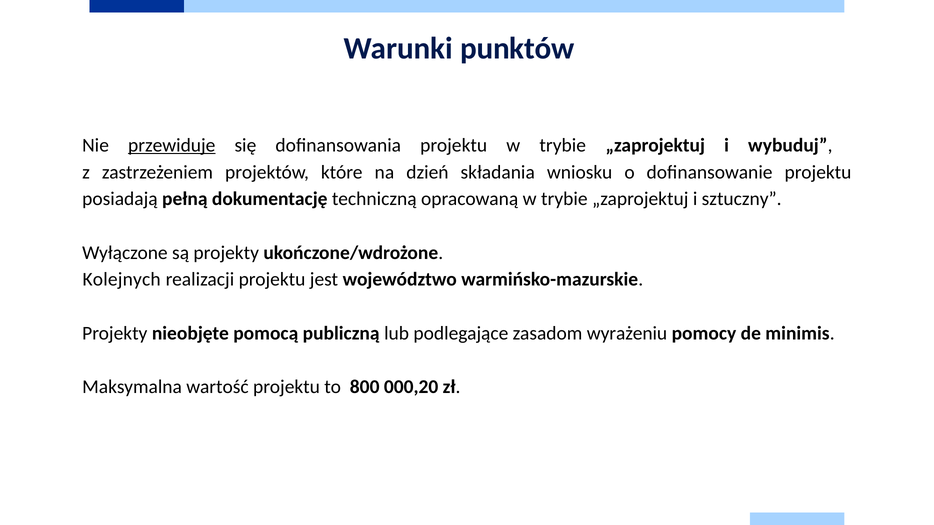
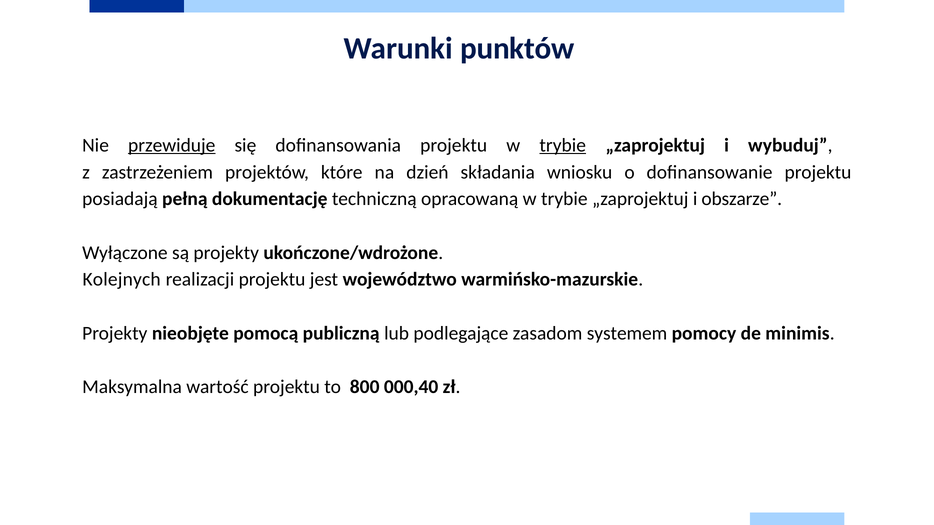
trybie at (563, 145) underline: none -> present
sztuczny: sztuczny -> obszarze
wyrażeniu: wyrażeniu -> systemem
000,20: 000,20 -> 000,40
